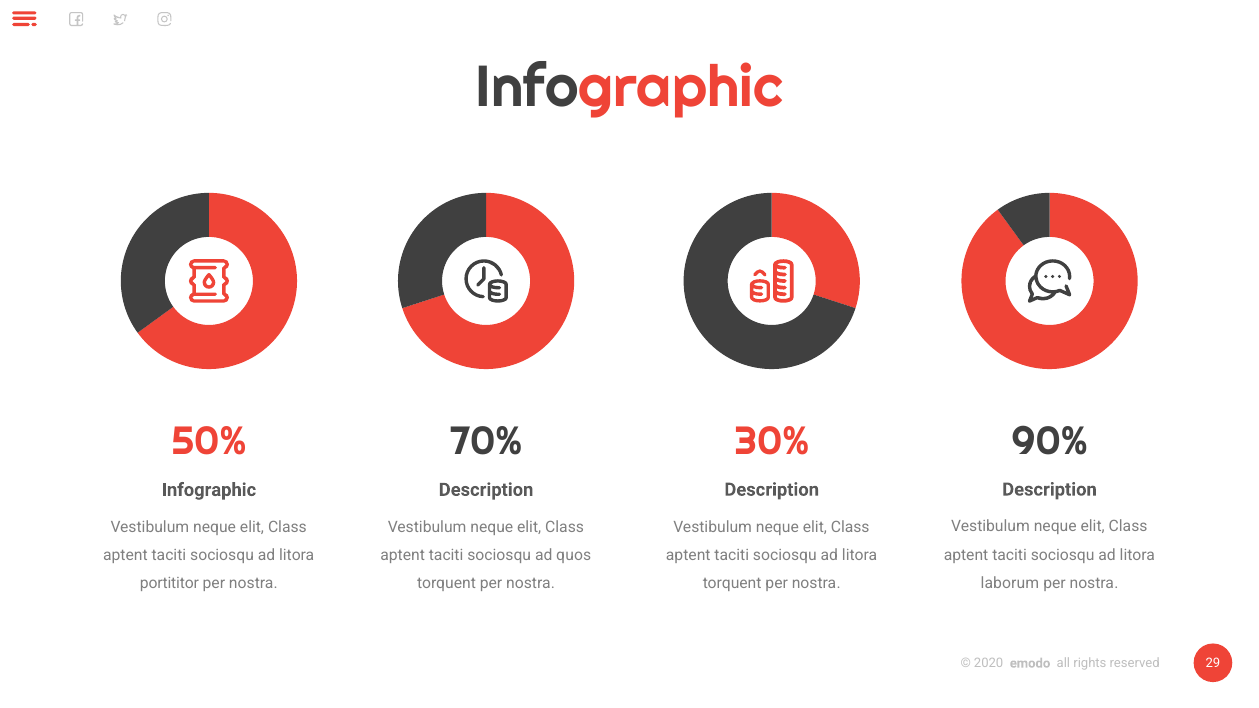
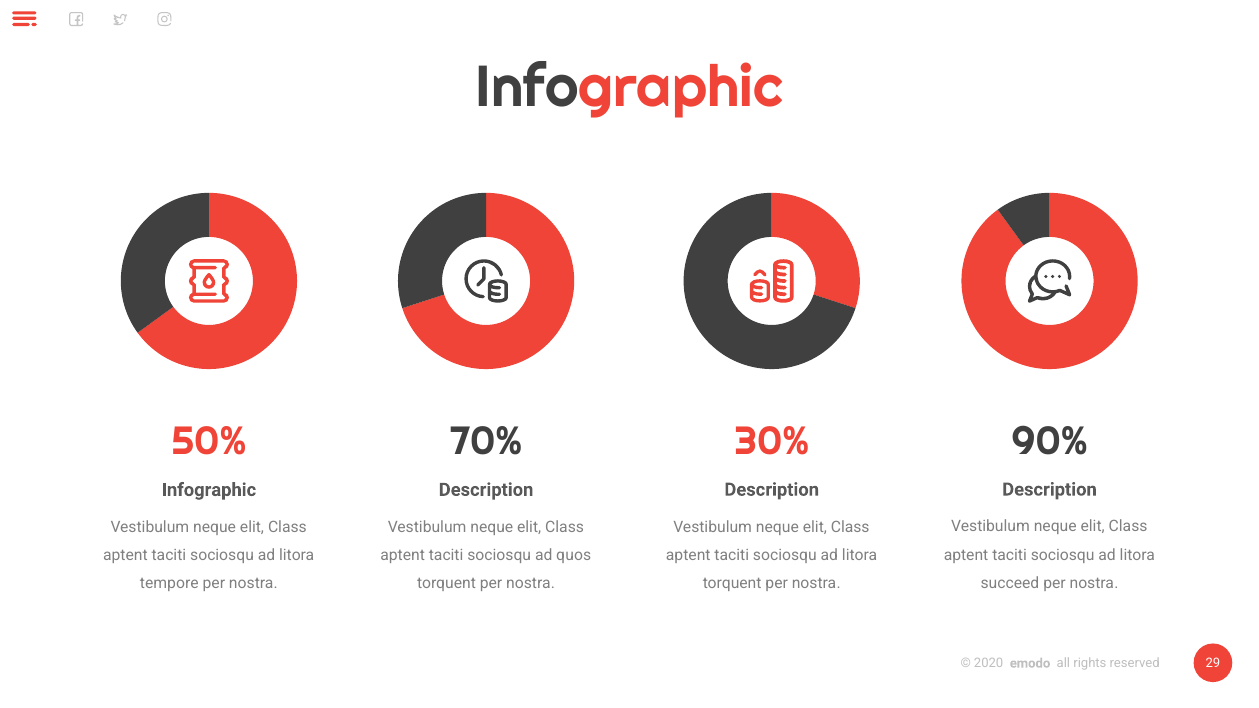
laborum: laborum -> succeed
portititor: portititor -> tempore
